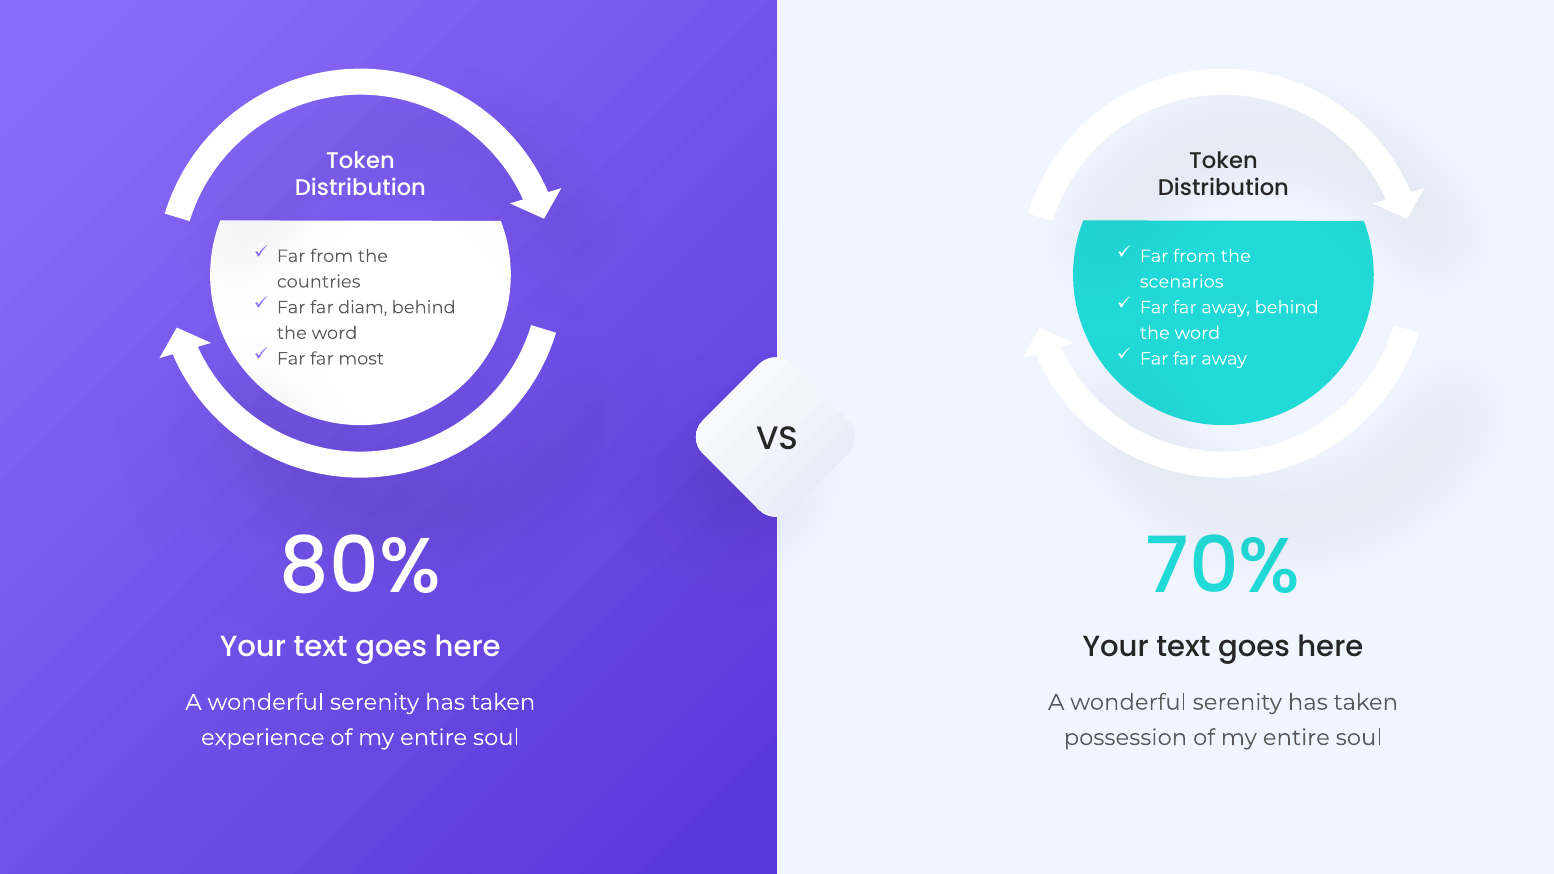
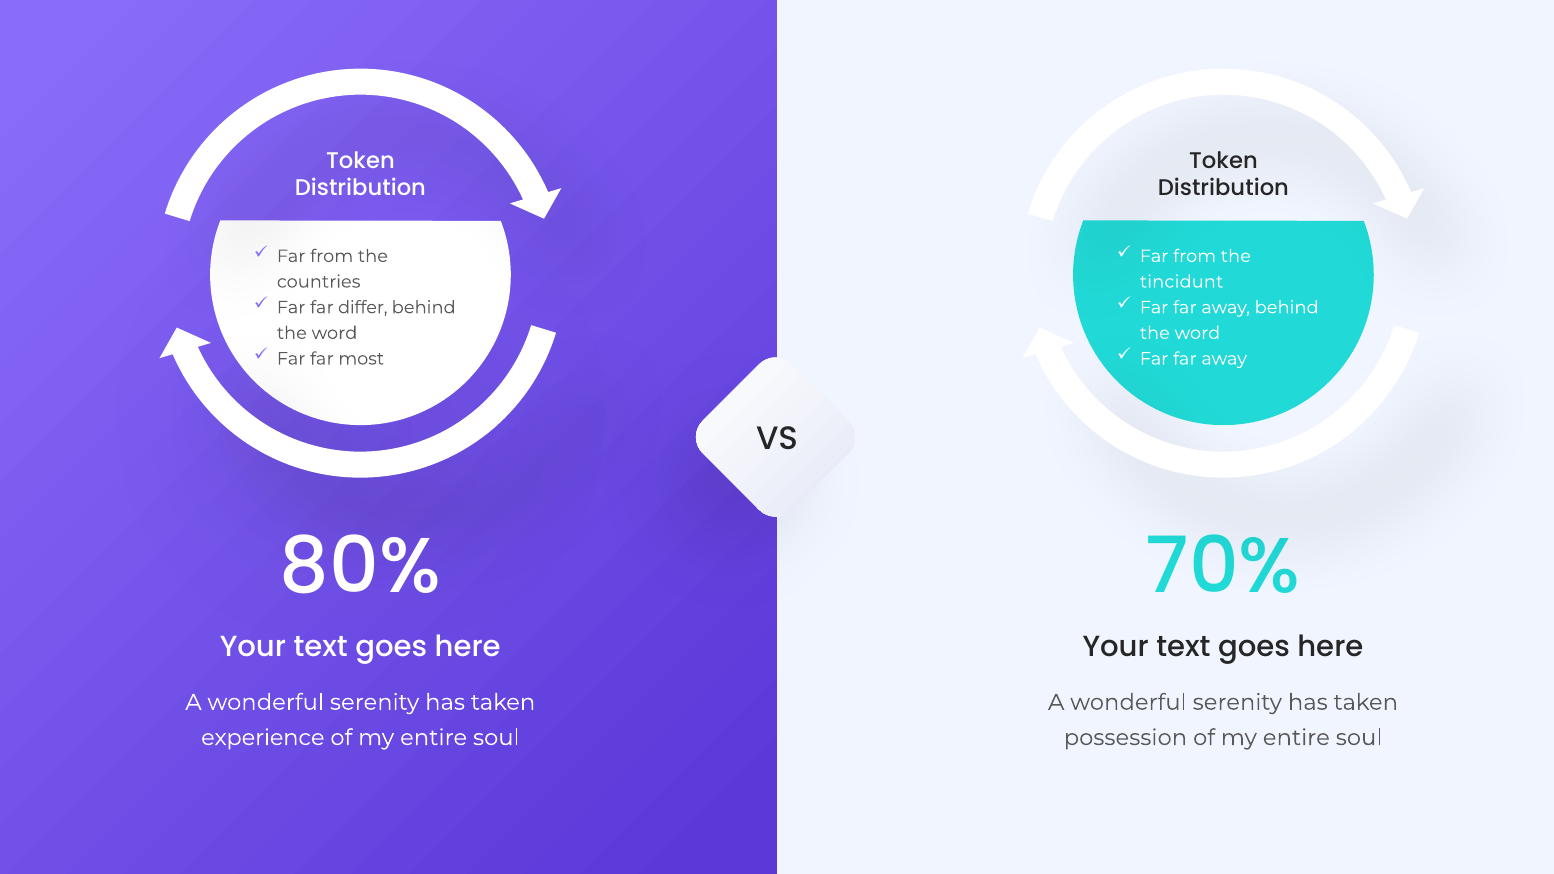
scenarios: scenarios -> tincidunt
diam: diam -> differ
